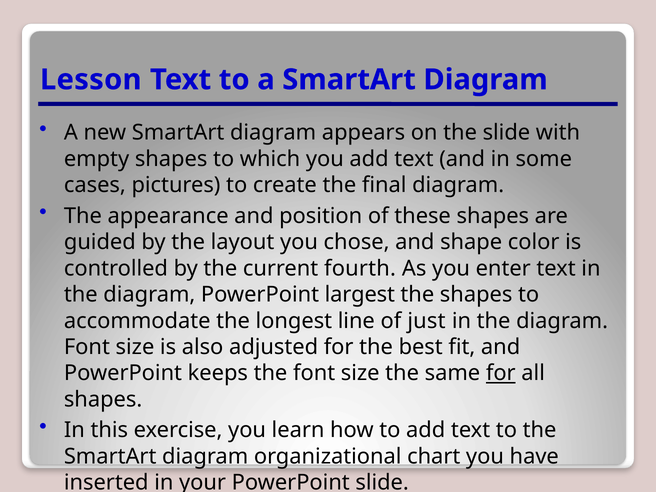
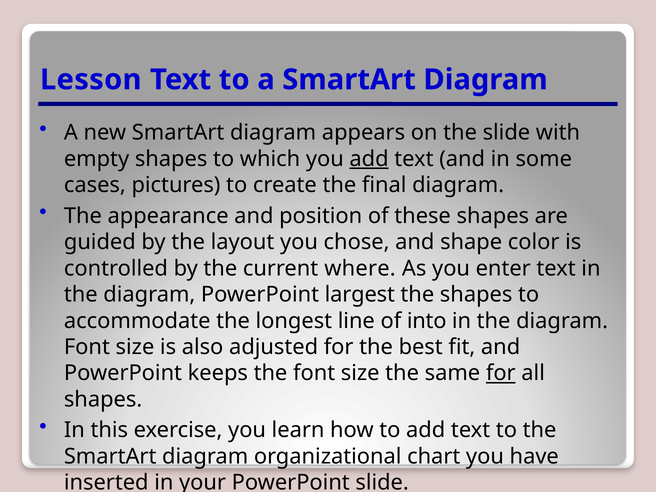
add at (369, 159) underline: none -> present
fourth: fourth -> where
just: just -> into
